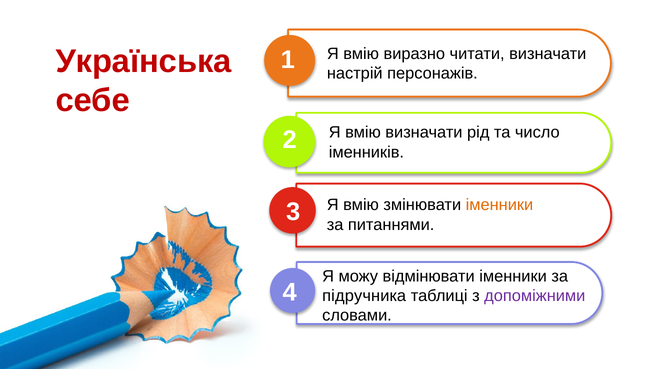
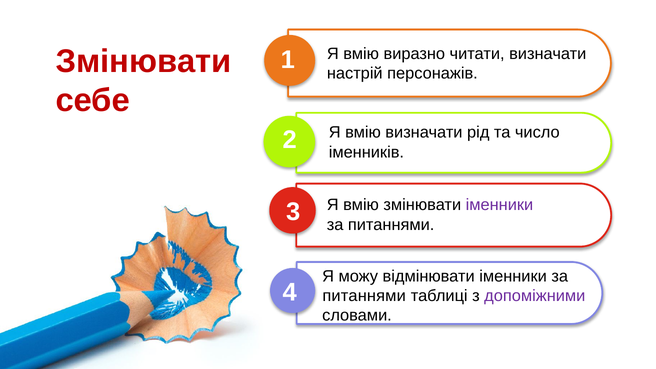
Українська at (144, 61): Українська -> Змінювати
іменники at (499, 205) colour: orange -> purple
підручника at (364, 296): підручника -> питаннями
